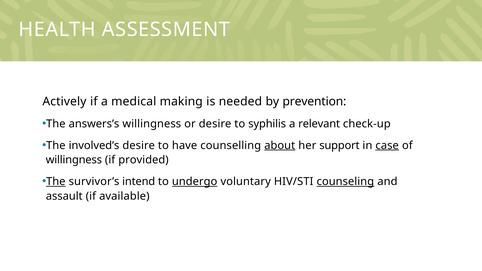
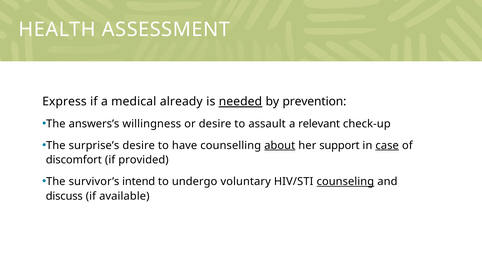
Actively: Actively -> Express
making: making -> already
needed underline: none -> present
syphilis: syphilis -> assault
involved’s: involved’s -> surprise’s
willingness at (74, 160): willingness -> discomfort
The at (56, 182) underline: present -> none
undergo underline: present -> none
assault: assault -> discuss
